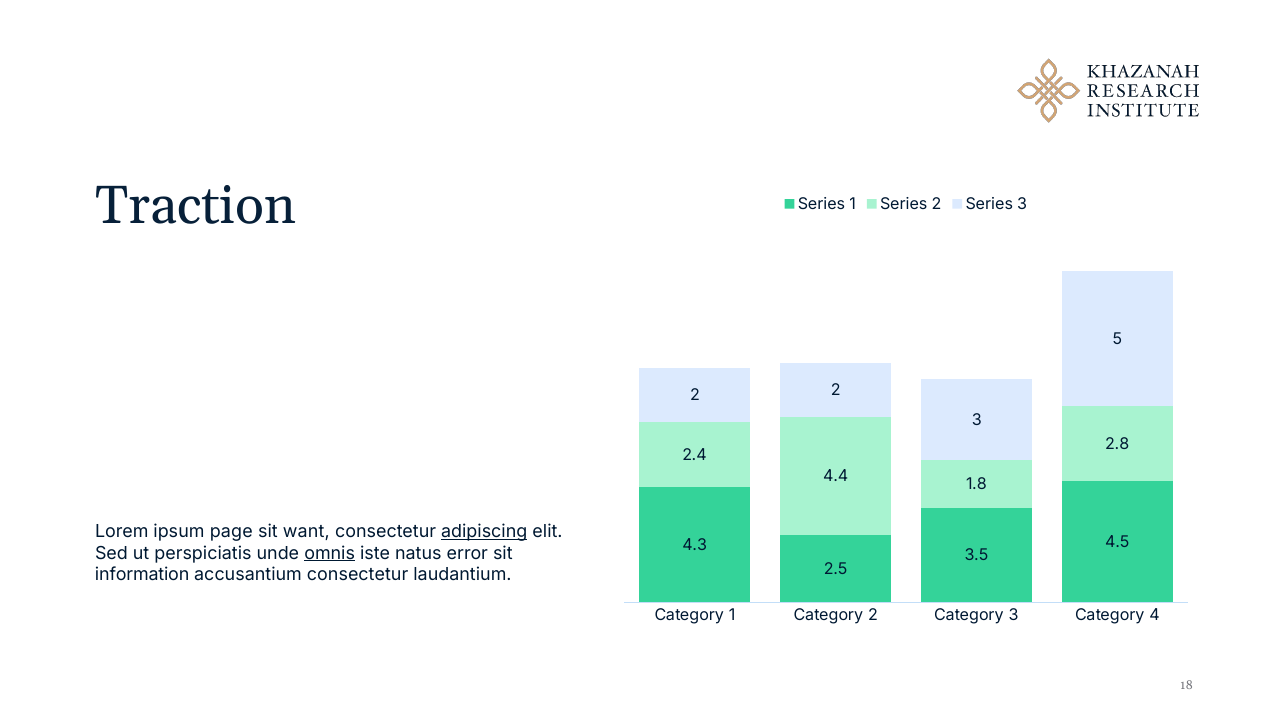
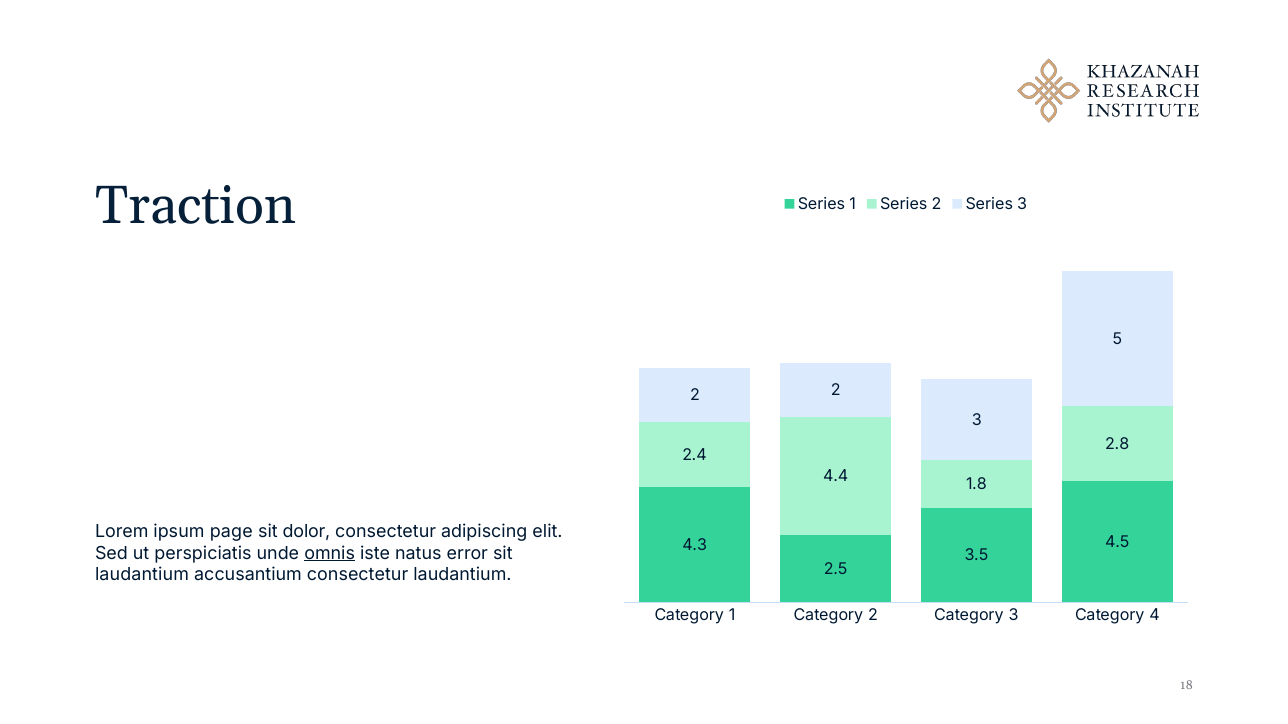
want: want -> dolor
adipiscing underline: present -> none
information at (142, 575): information -> laudantium
